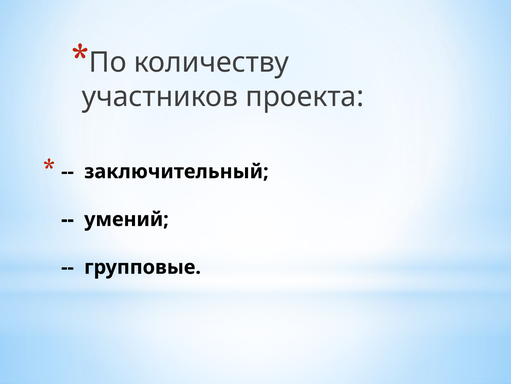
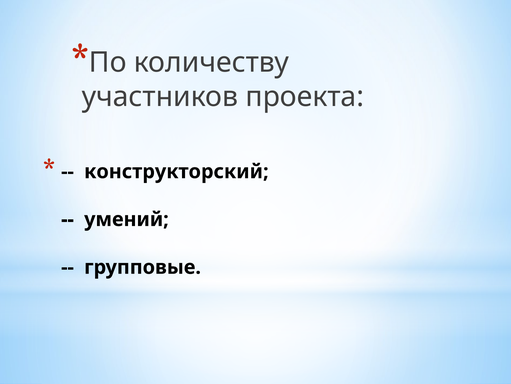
заключительный: заключительный -> конструкторский
